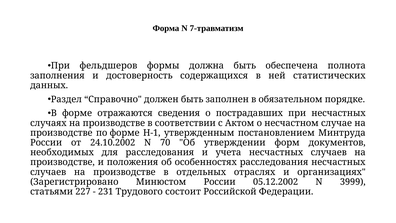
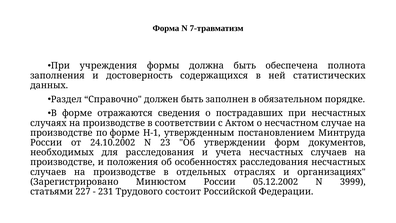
фельдшеров: фельдшеров -> учреждения
70: 70 -> 23
